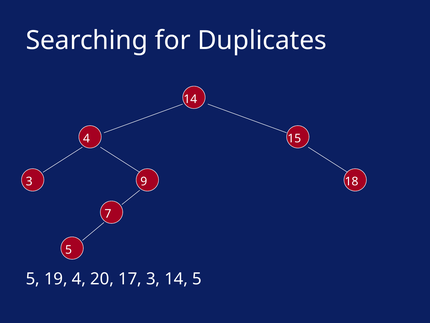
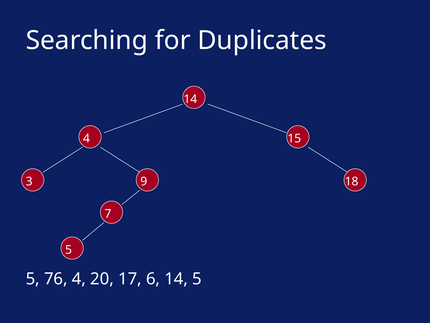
19: 19 -> 76
17 3: 3 -> 6
